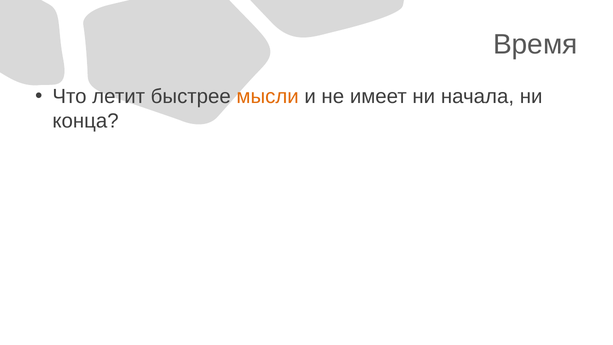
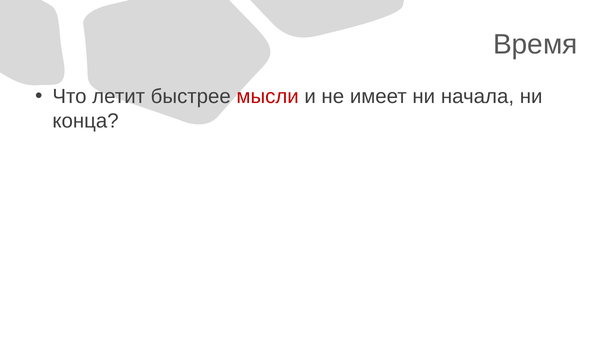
мысли colour: orange -> red
